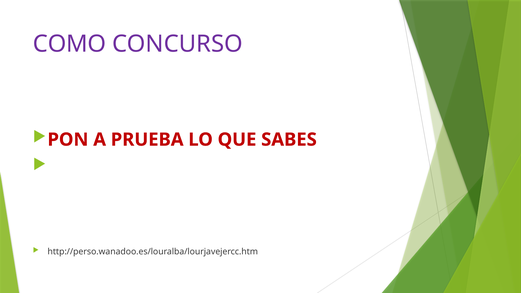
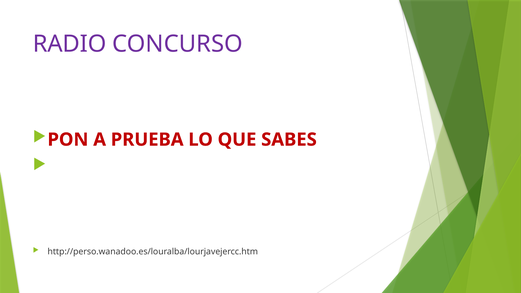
COMO: COMO -> RADIO
